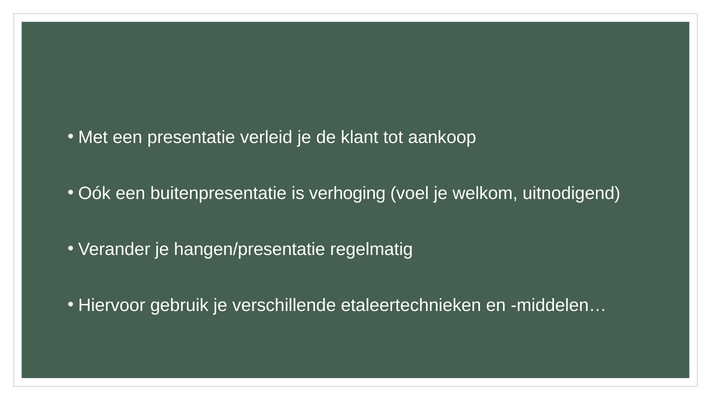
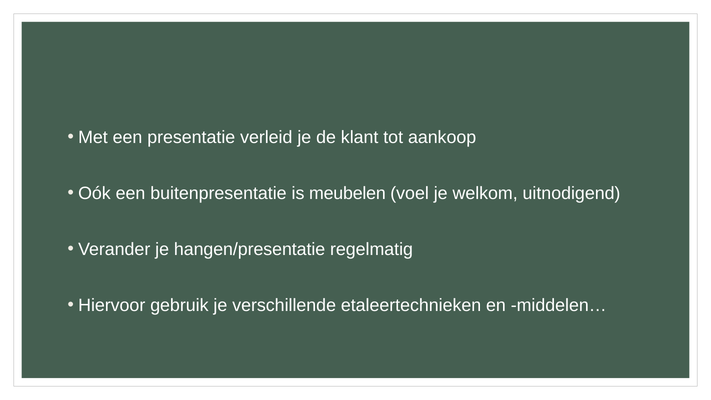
verhoging: verhoging -> meubelen
